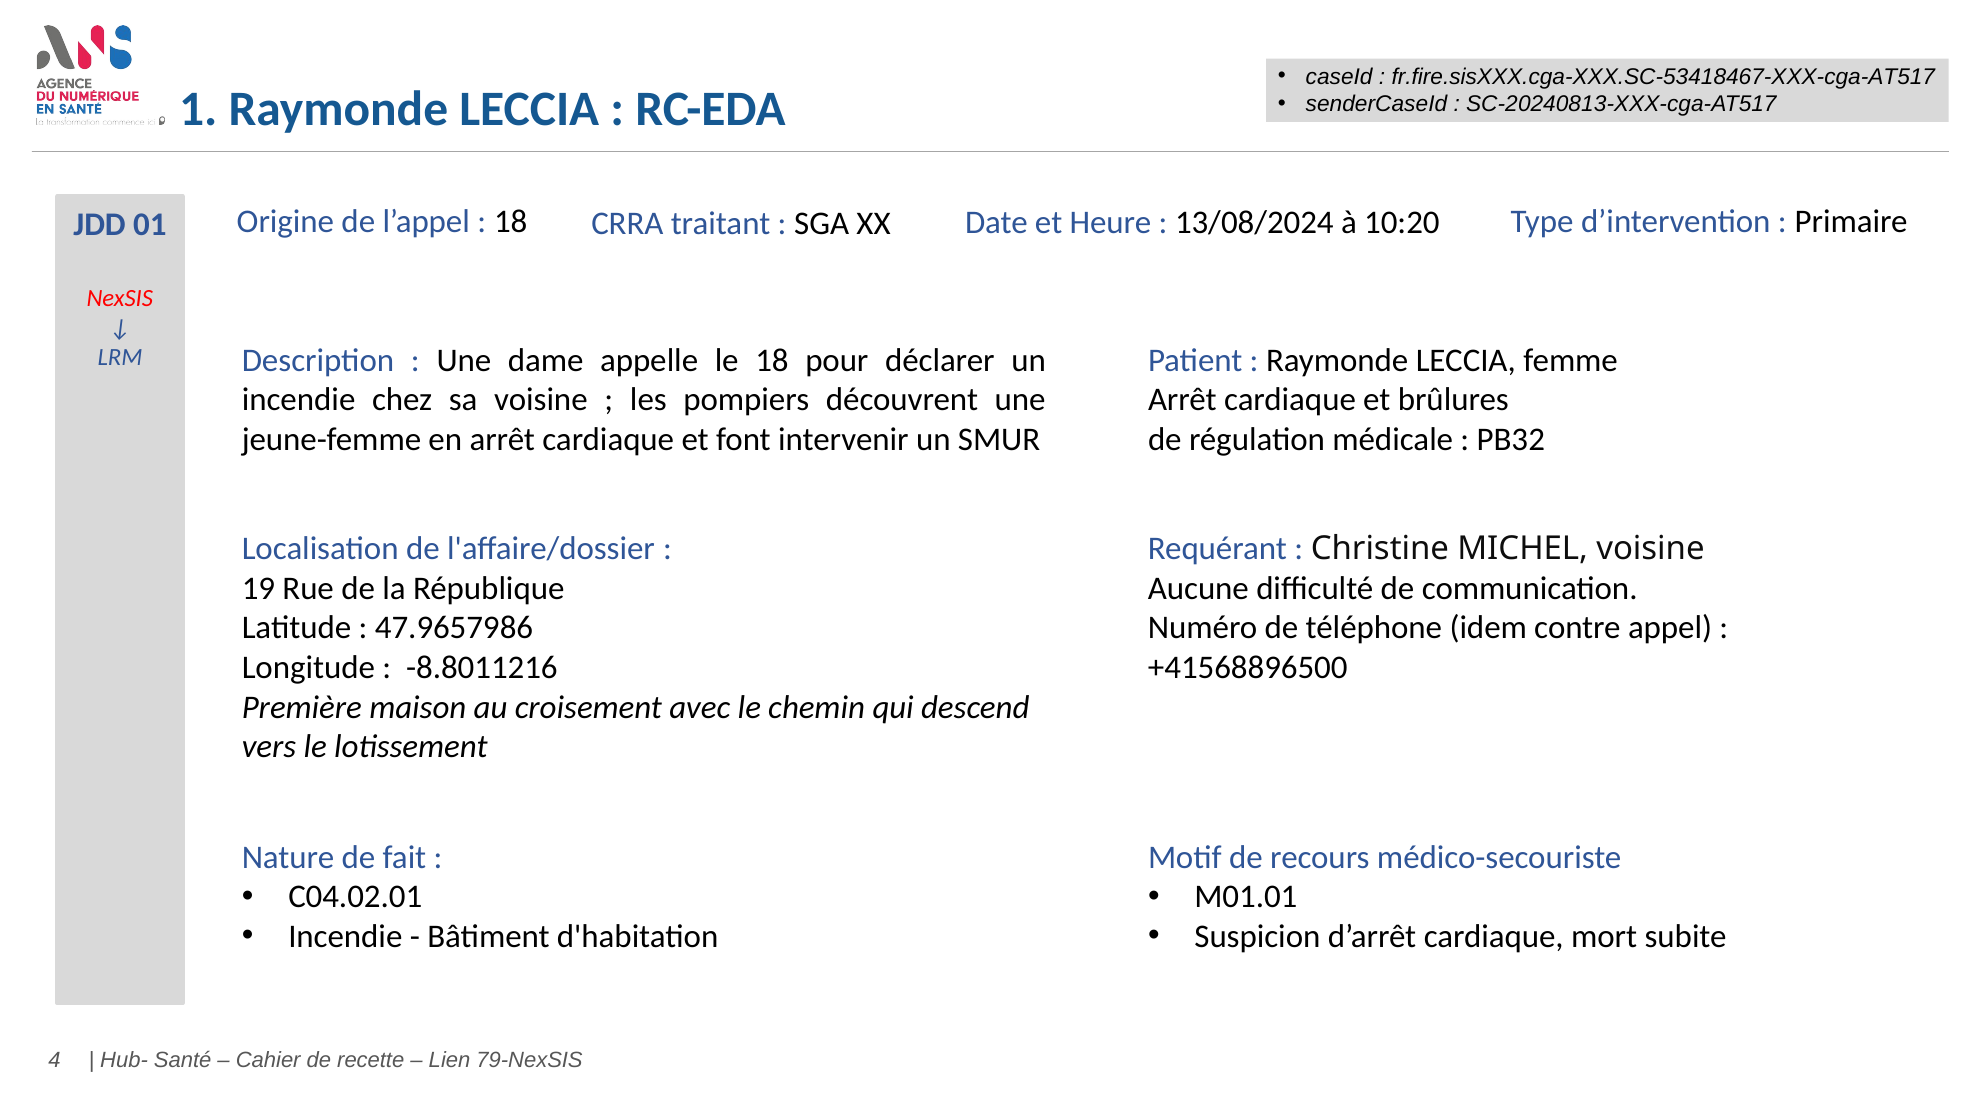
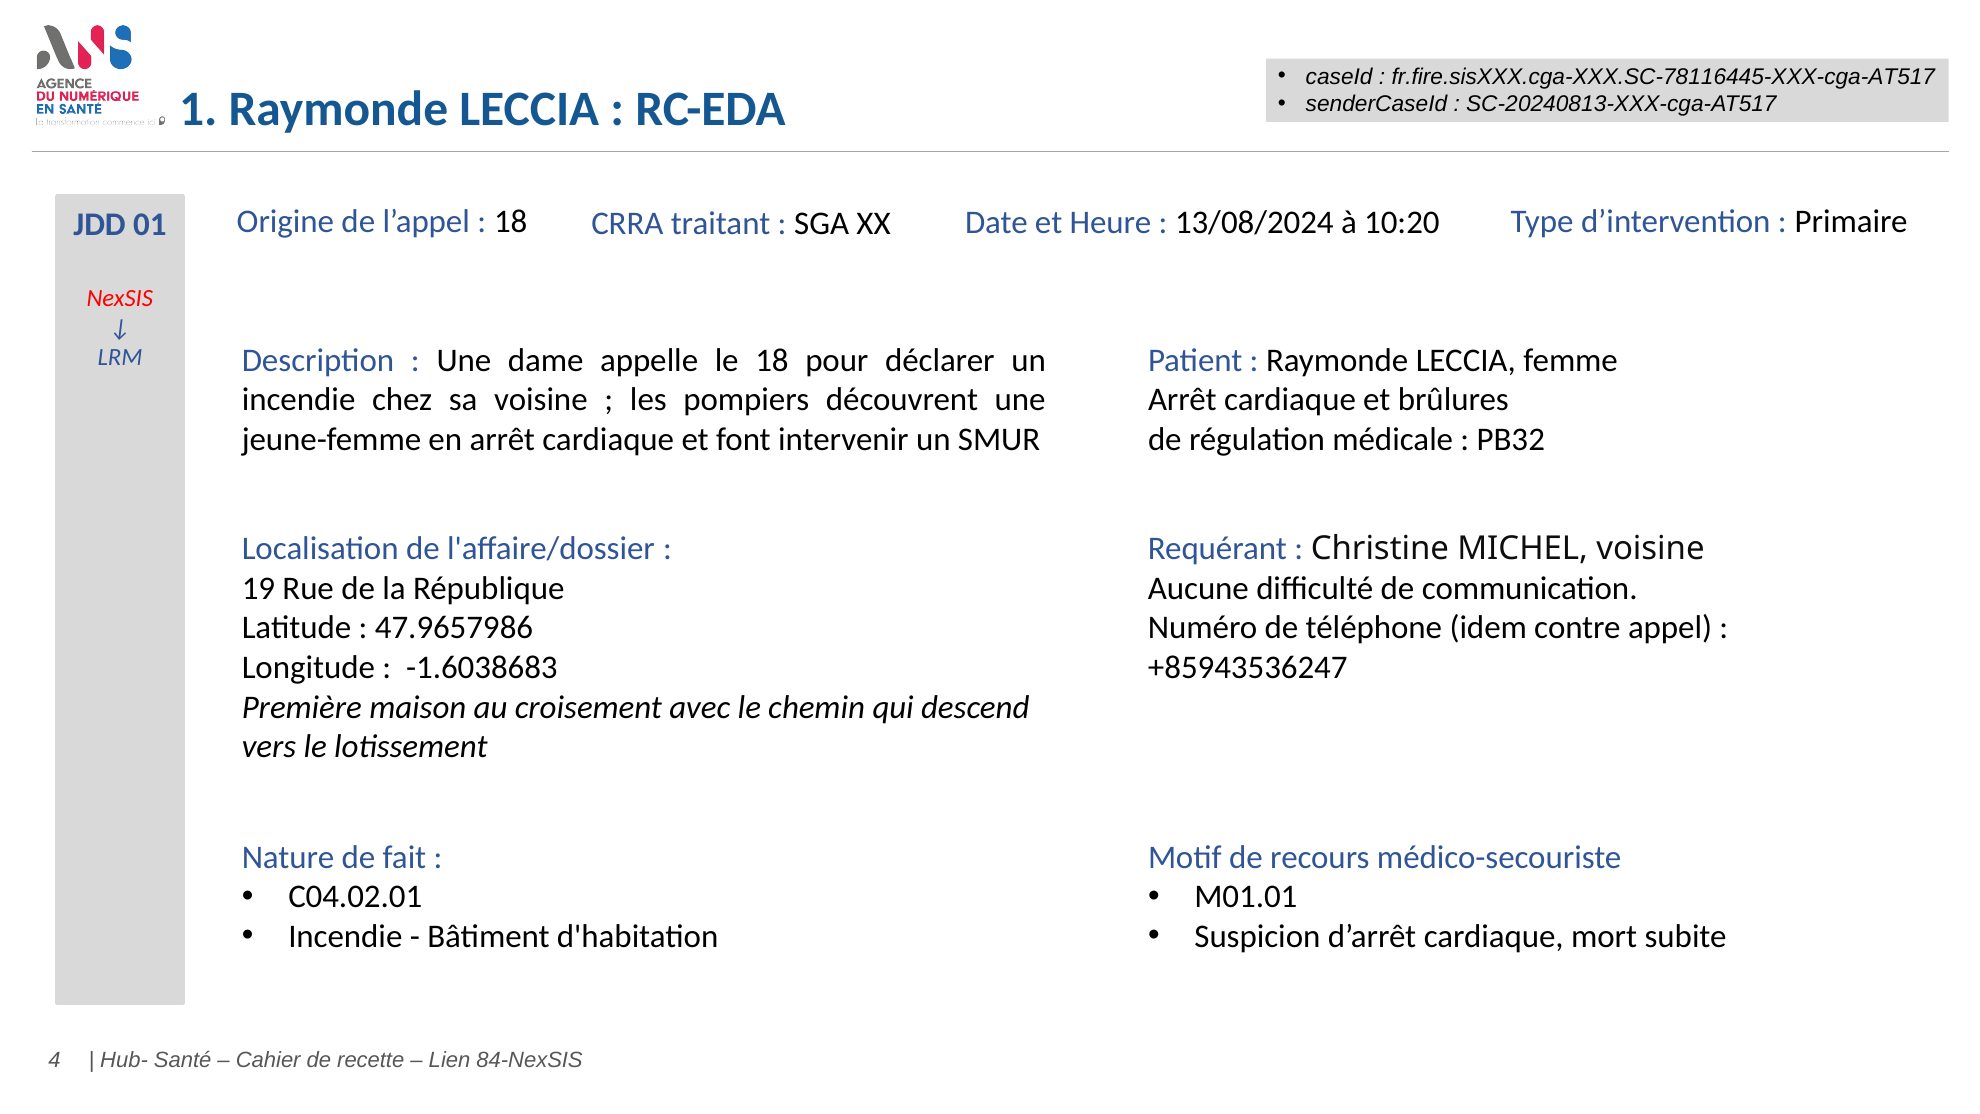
fr.fire.sisXXX.cga-XXX.SC-53418467-XXX-cga-AT517: fr.fire.sisXXX.cga-XXX.SC-53418467-XXX-cga-AT517 -> fr.fire.sisXXX.cga-XXX.SC-78116445-XXX-cga-AT517
-8.8011216: -8.8011216 -> -1.6038683
+41568896500: +41568896500 -> +85943536247
79-NexSIS: 79-NexSIS -> 84-NexSIS
